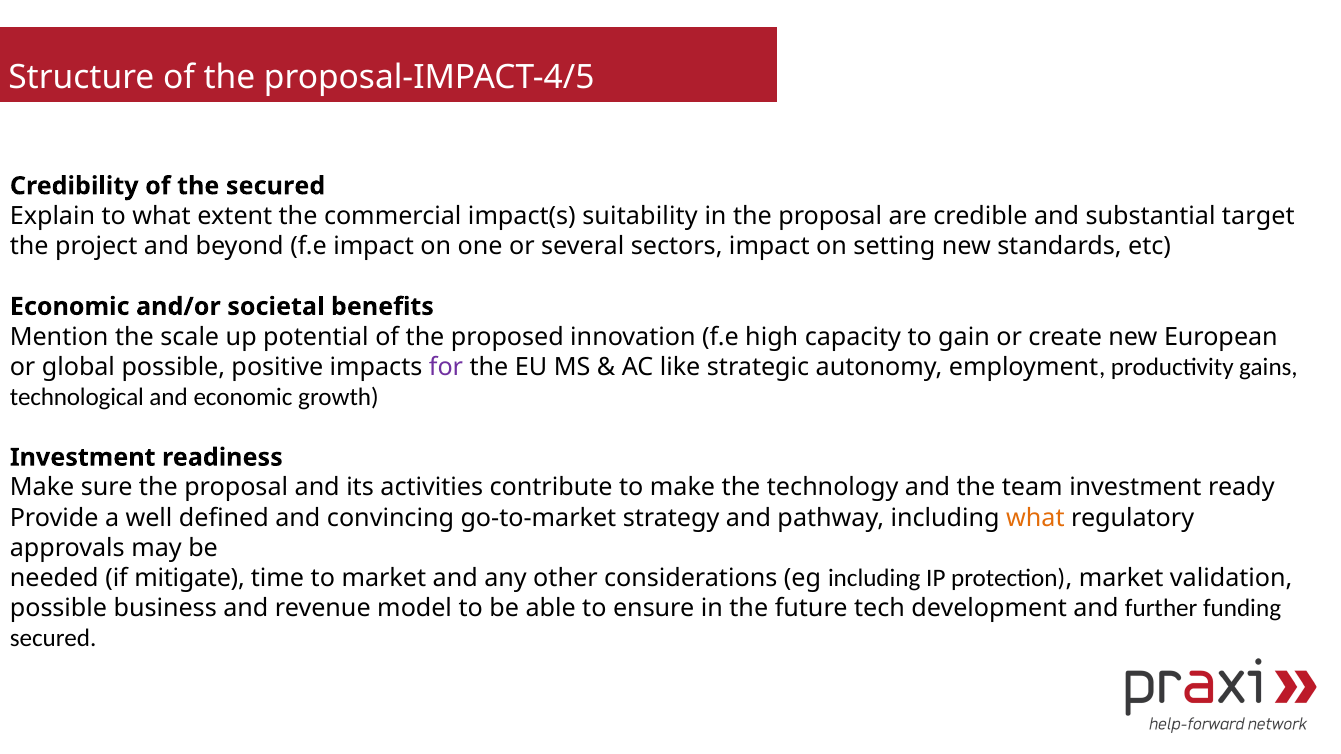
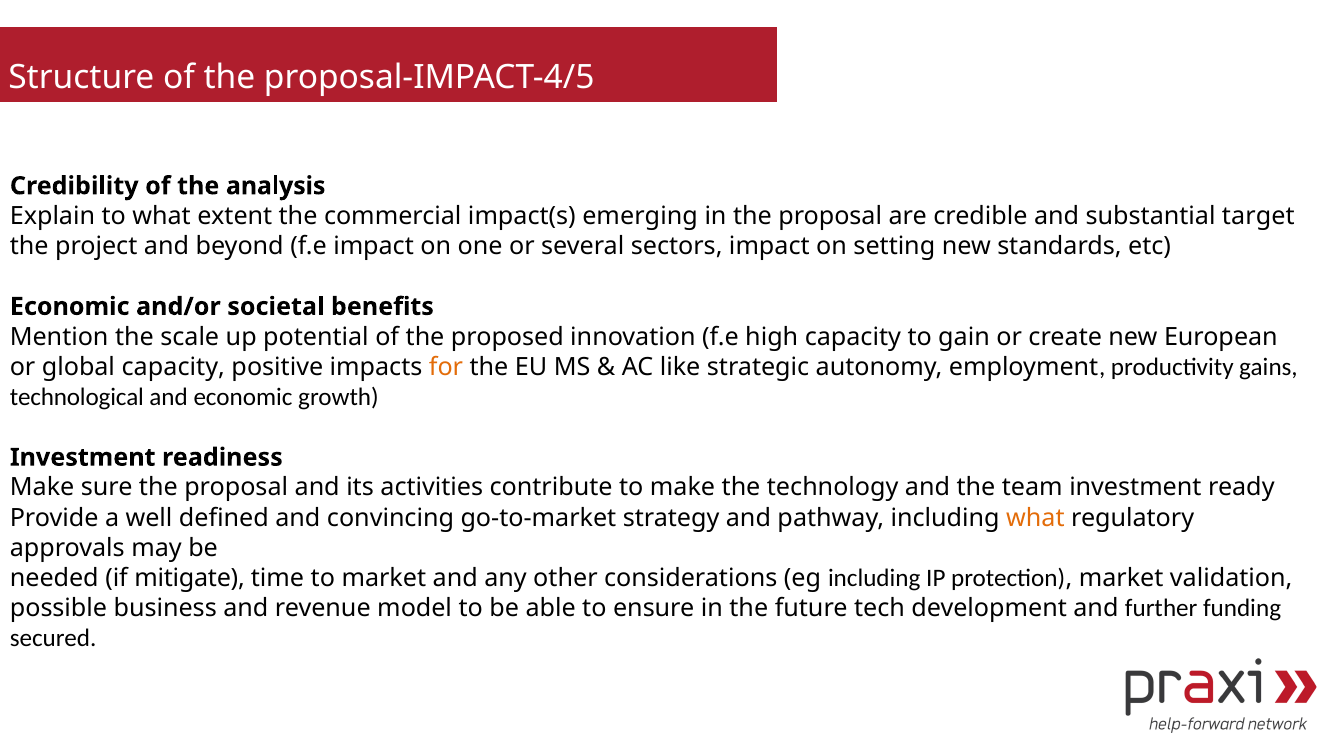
the secured: secured -> analysis
suitability: suitability -> emerging
global possible: possible -> capacity
for colour: purple -> orange
